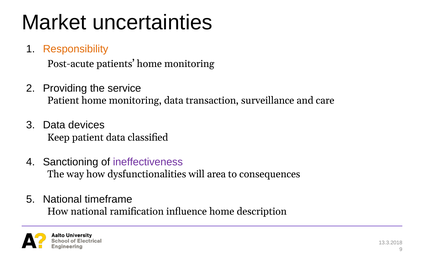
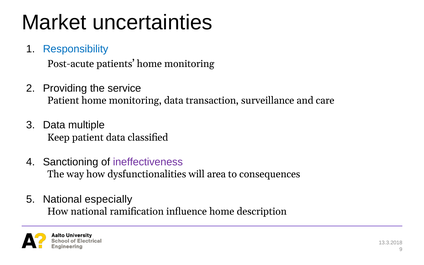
Responsibility colour: orange -> blue
devices: devices -> multiple
timeframe: timeframe -> especially
